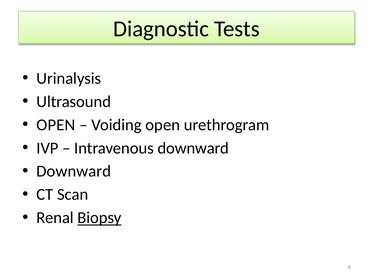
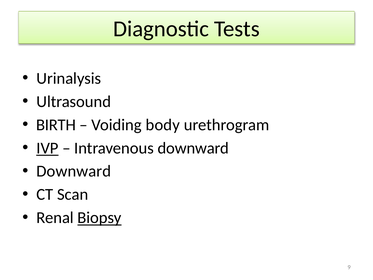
OPEN at (56, 125): OPEN -> BIRTH
Voiding open: open -> body
IVP underline: none -> present
